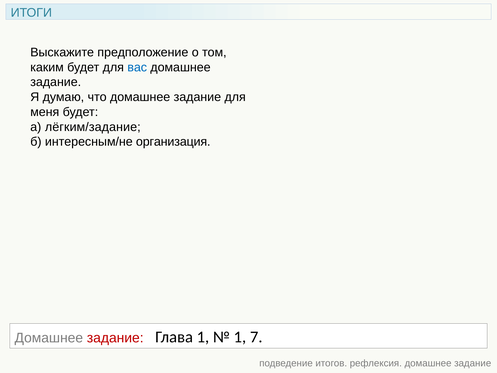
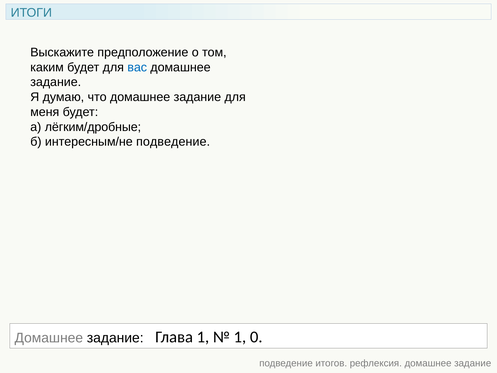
лёгким/задание: лёгким/задание -> лёгким/дробные
интересным/не организация: организация -> подведение
задание at (115, 338) colour: red -> black
7: 7 -> 0
